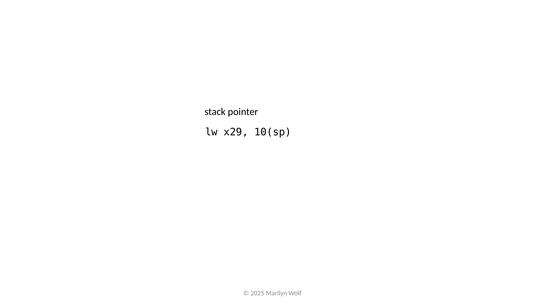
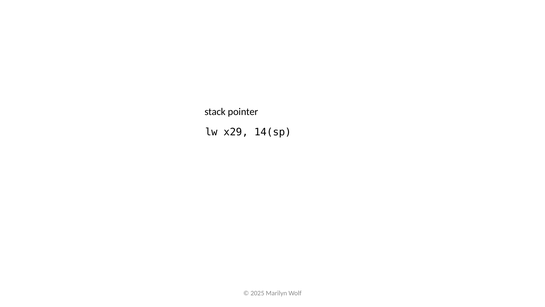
10(sp: 10(sp -> 14(sp
